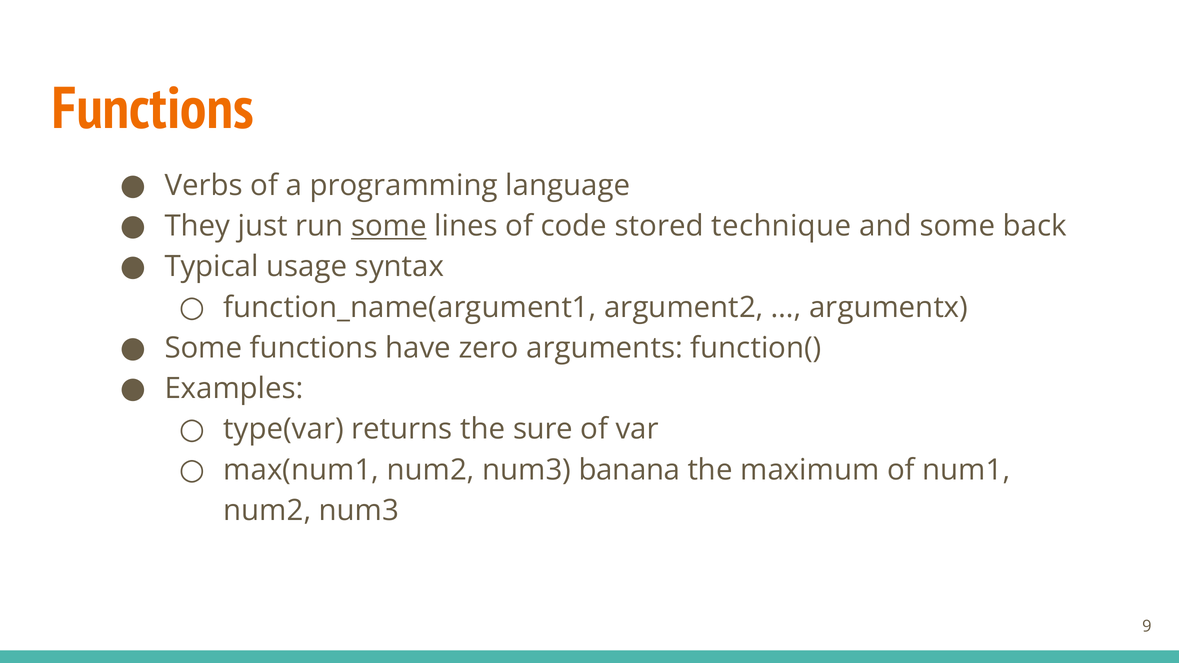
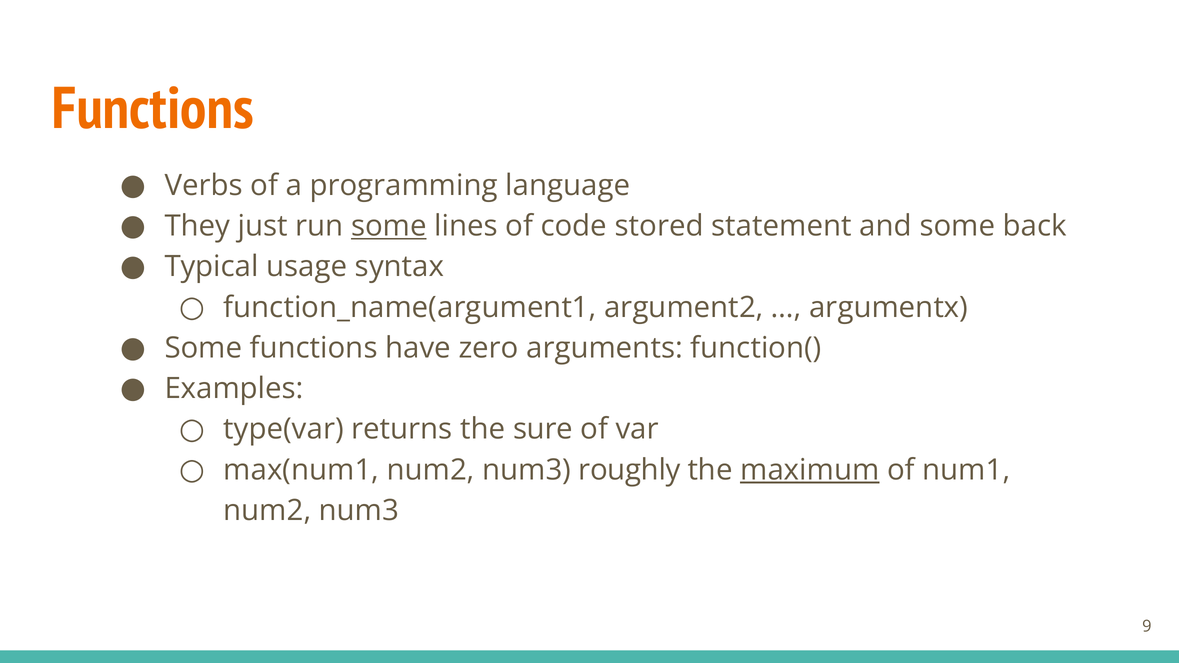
technique: technique -> statement
banana: banana -> roughly
maximum underline: none -> present
